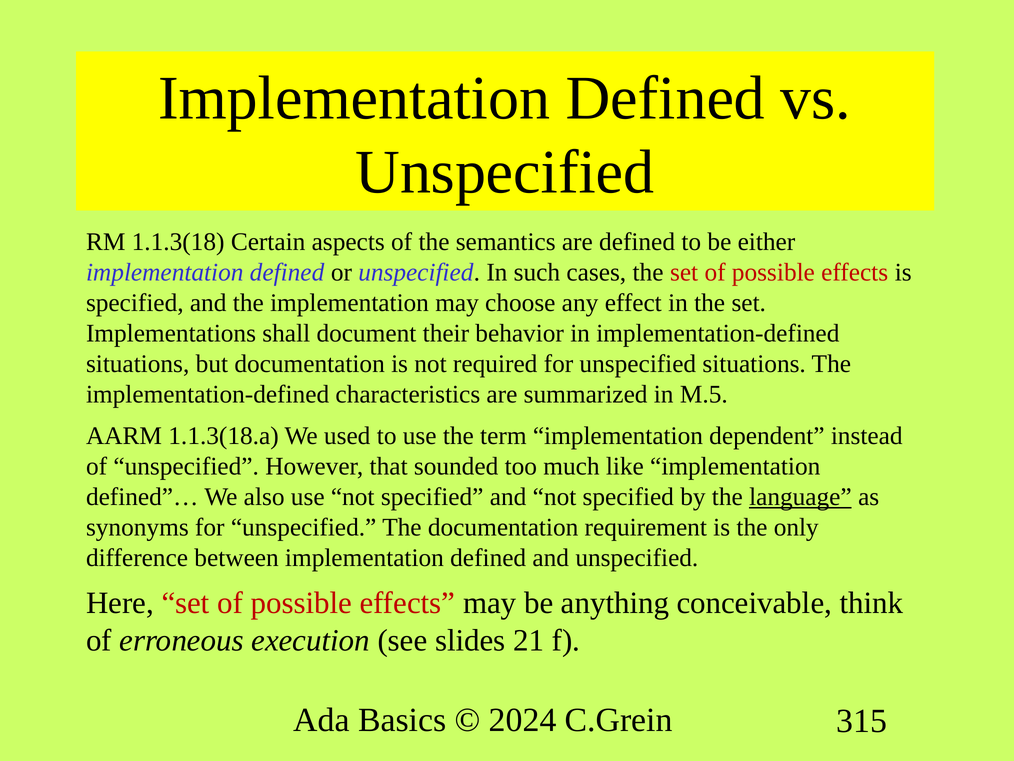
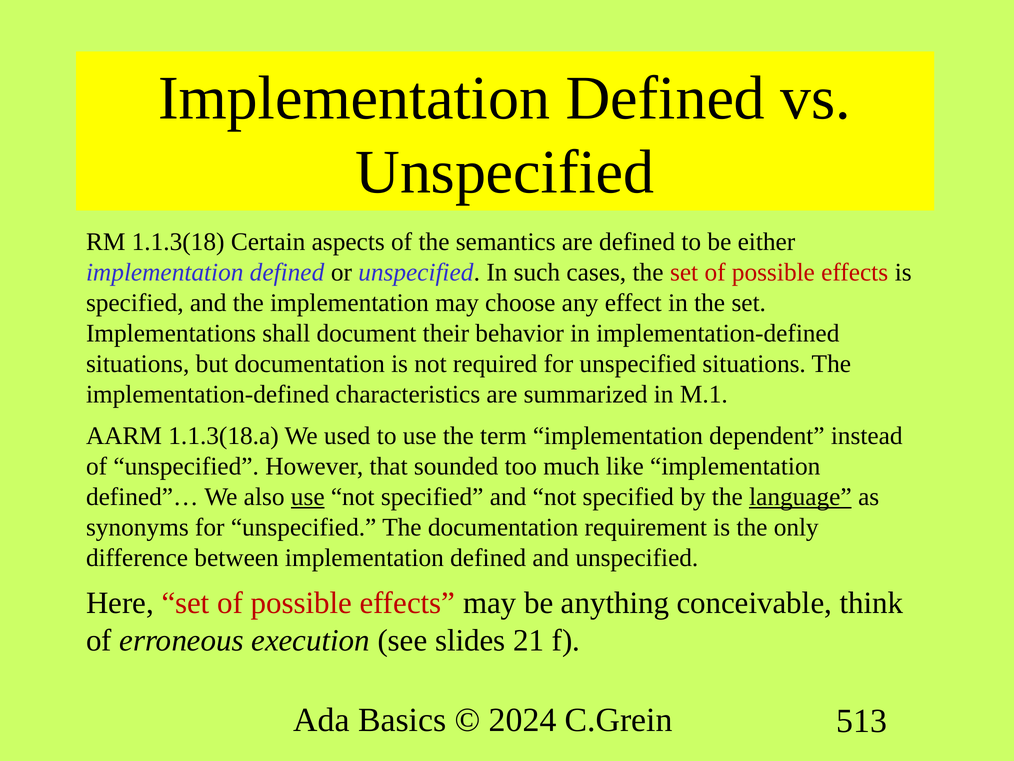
M.5: M.5 -> M.1
use at (308, 496) underline: none -> present
315: 315 -> 513
